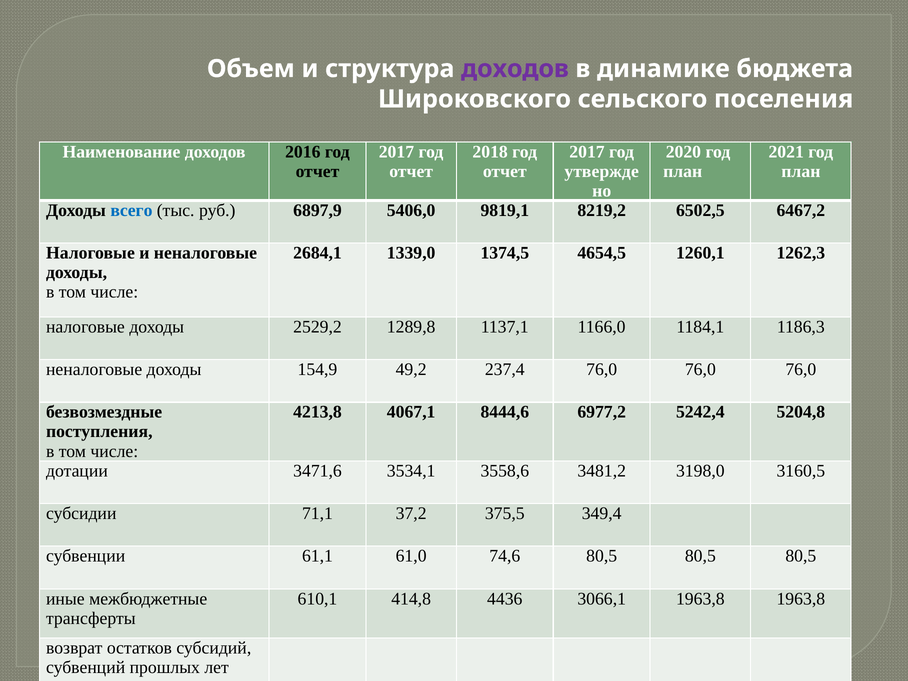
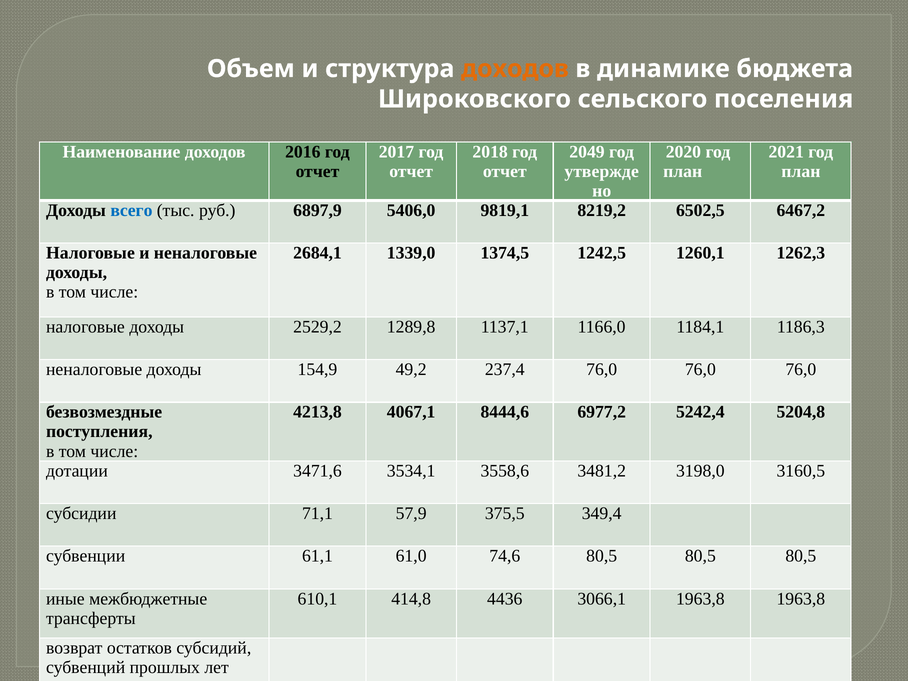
доходов at (515, 69) colour: purple -> orange
2017 at (587, 152): 2017 -> 2049
4654,5: 4654,5 -> 1242,5
37,2: 37,2 -> 57,9
